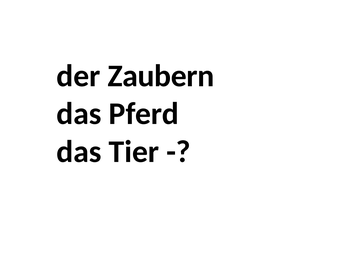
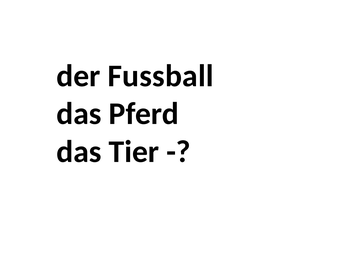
Zaubern: Zaubern -> Fussball
